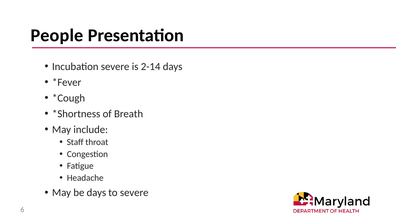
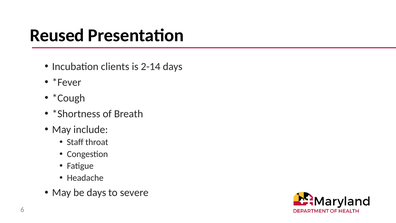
People: People -> Reused
Incubation severe: severe -> clients
